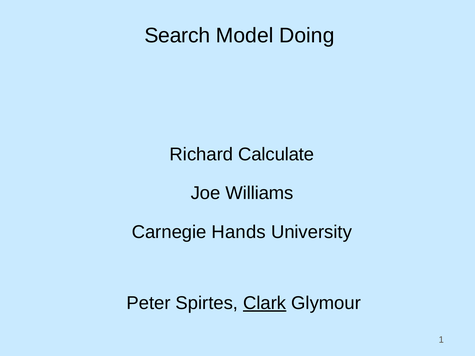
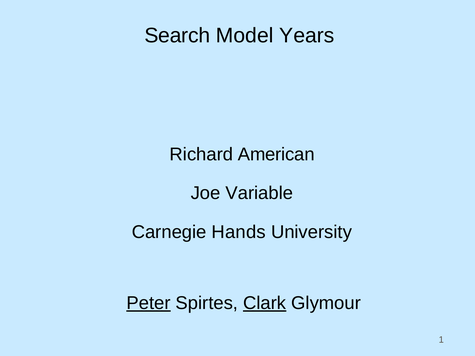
Doing: Doing -> Years
Calculate: Calculate -> American
Williams: Williams -> Variable
Peter underline: none -> present
